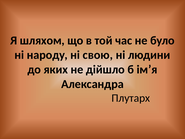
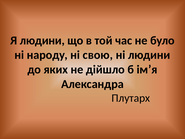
Я шляхом: шляхом -> людини
